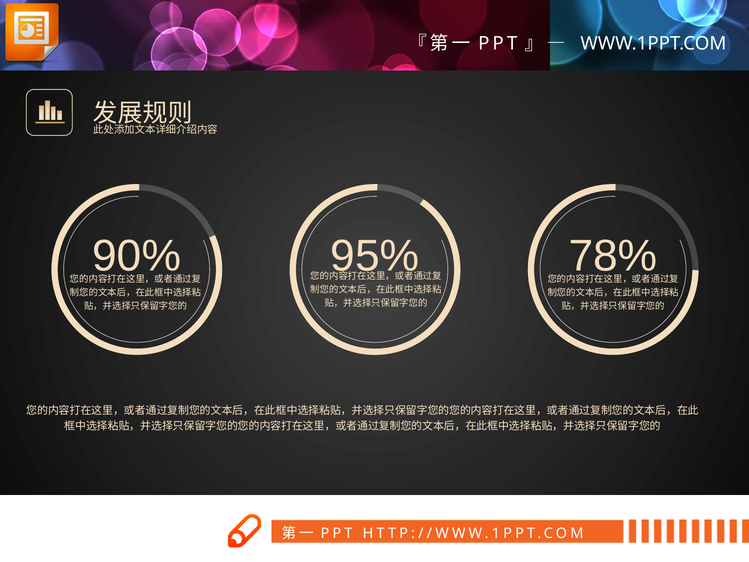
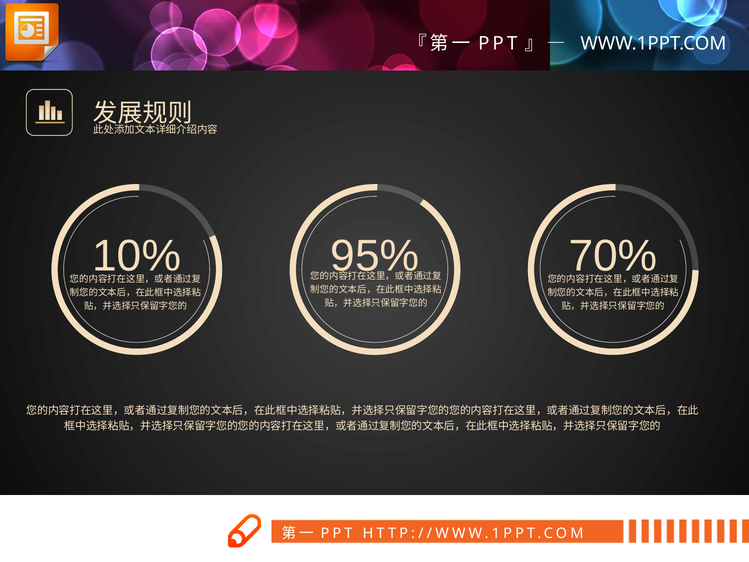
90%: 90% -> 10%
78%: 78% -> 70%
